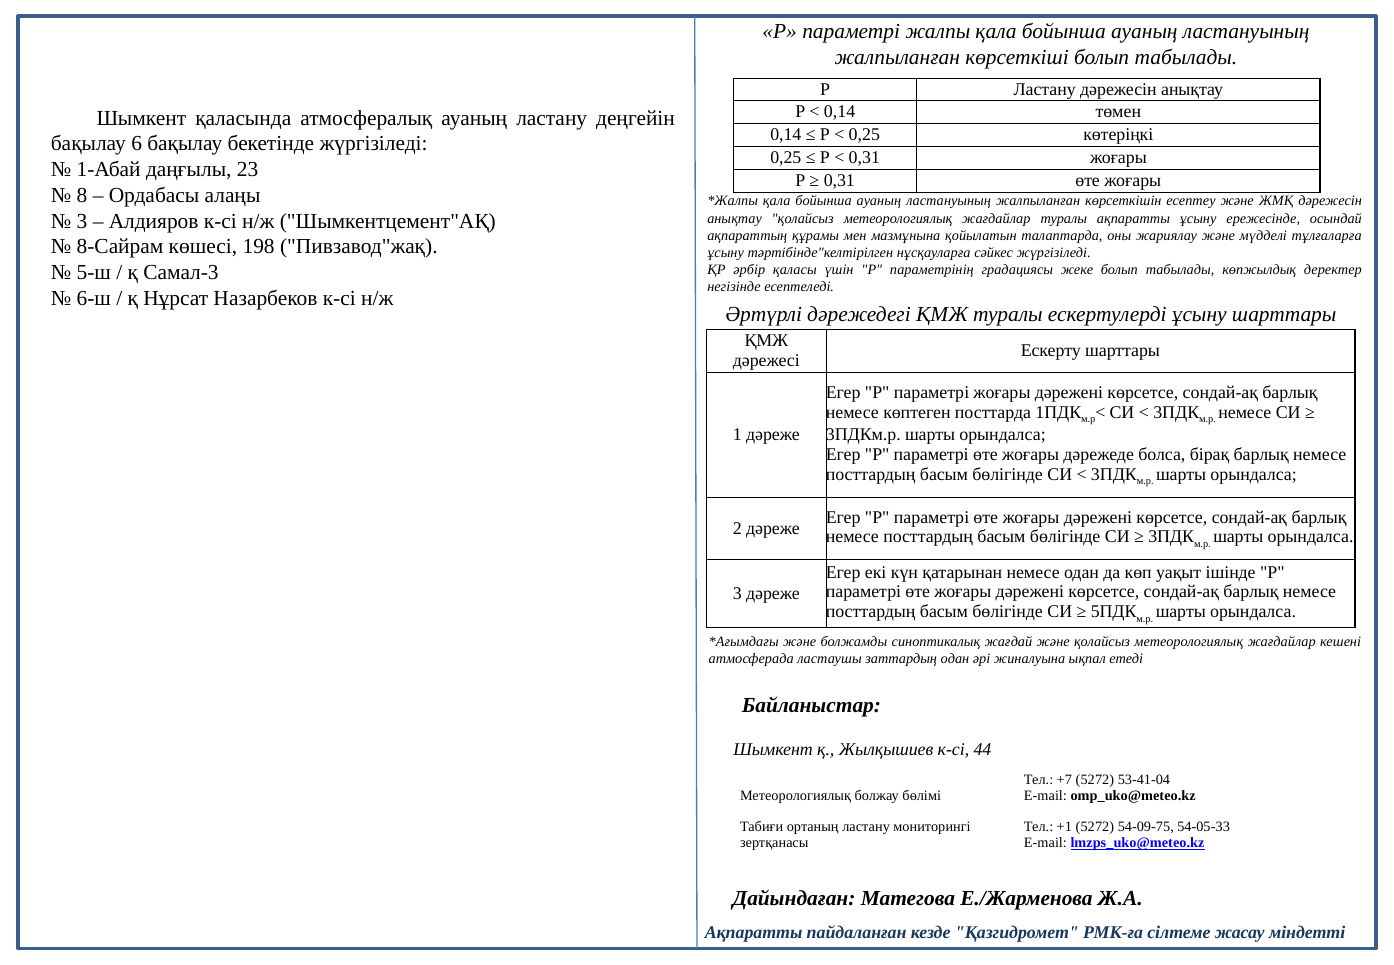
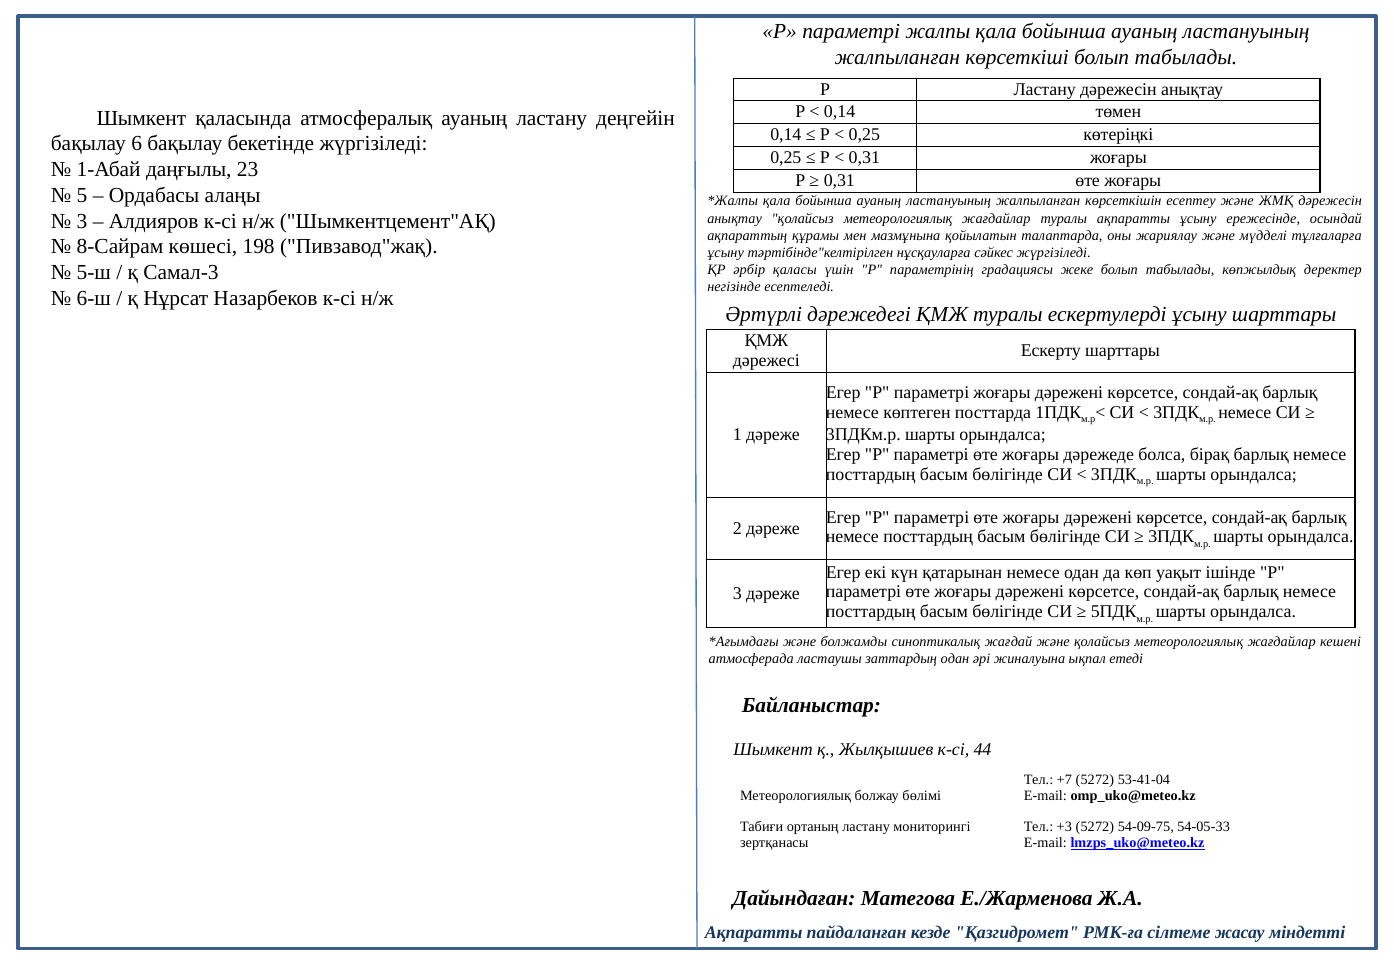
8: 8 -> 5
+1: +1 -> +3
